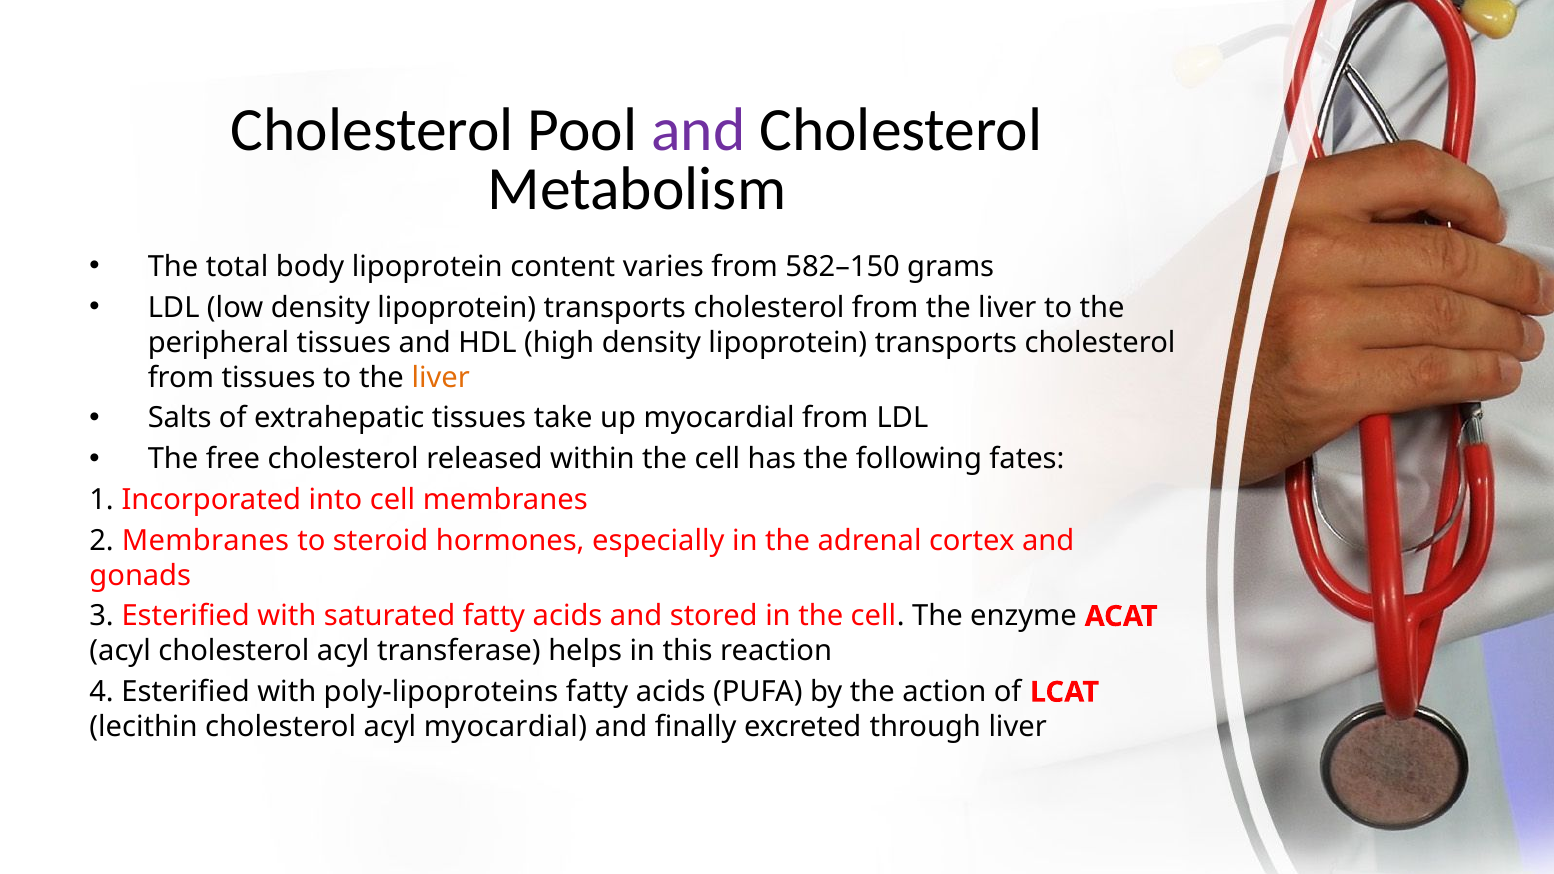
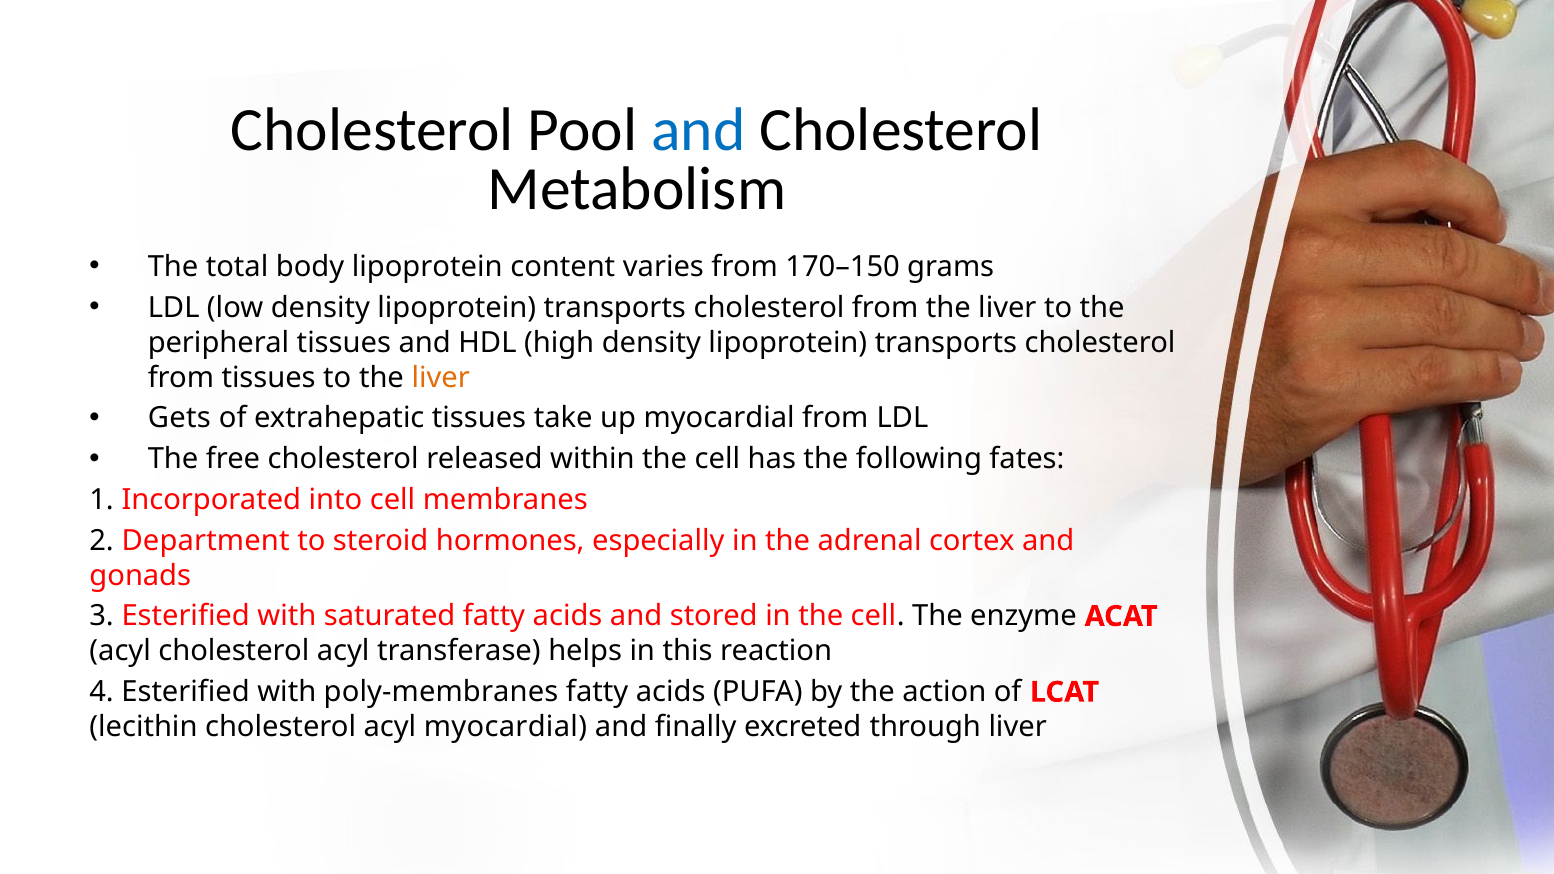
and at (698, 130) colour: purple -> blue
582–150: 582–150 -> 170–150
Salts: Salts -> Gets
2 Membranes: Membranes -> Department
poly-lipoproteins: poly-lipoproteins -> poly-membranes
